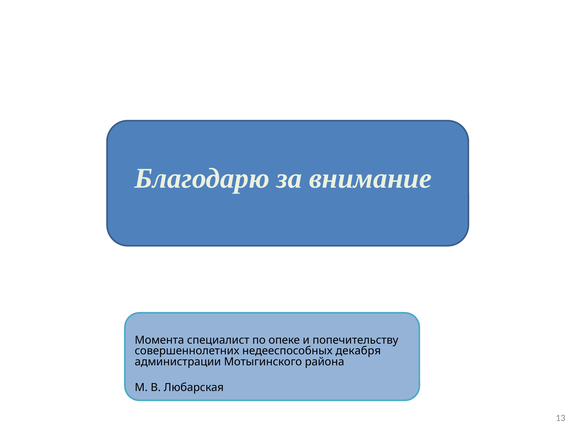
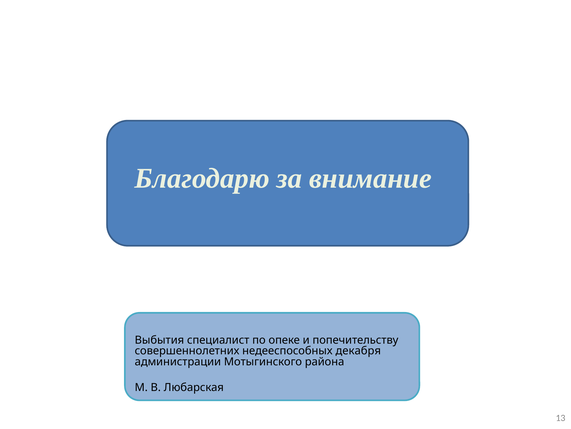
Момента: Момента -> Выбытия
